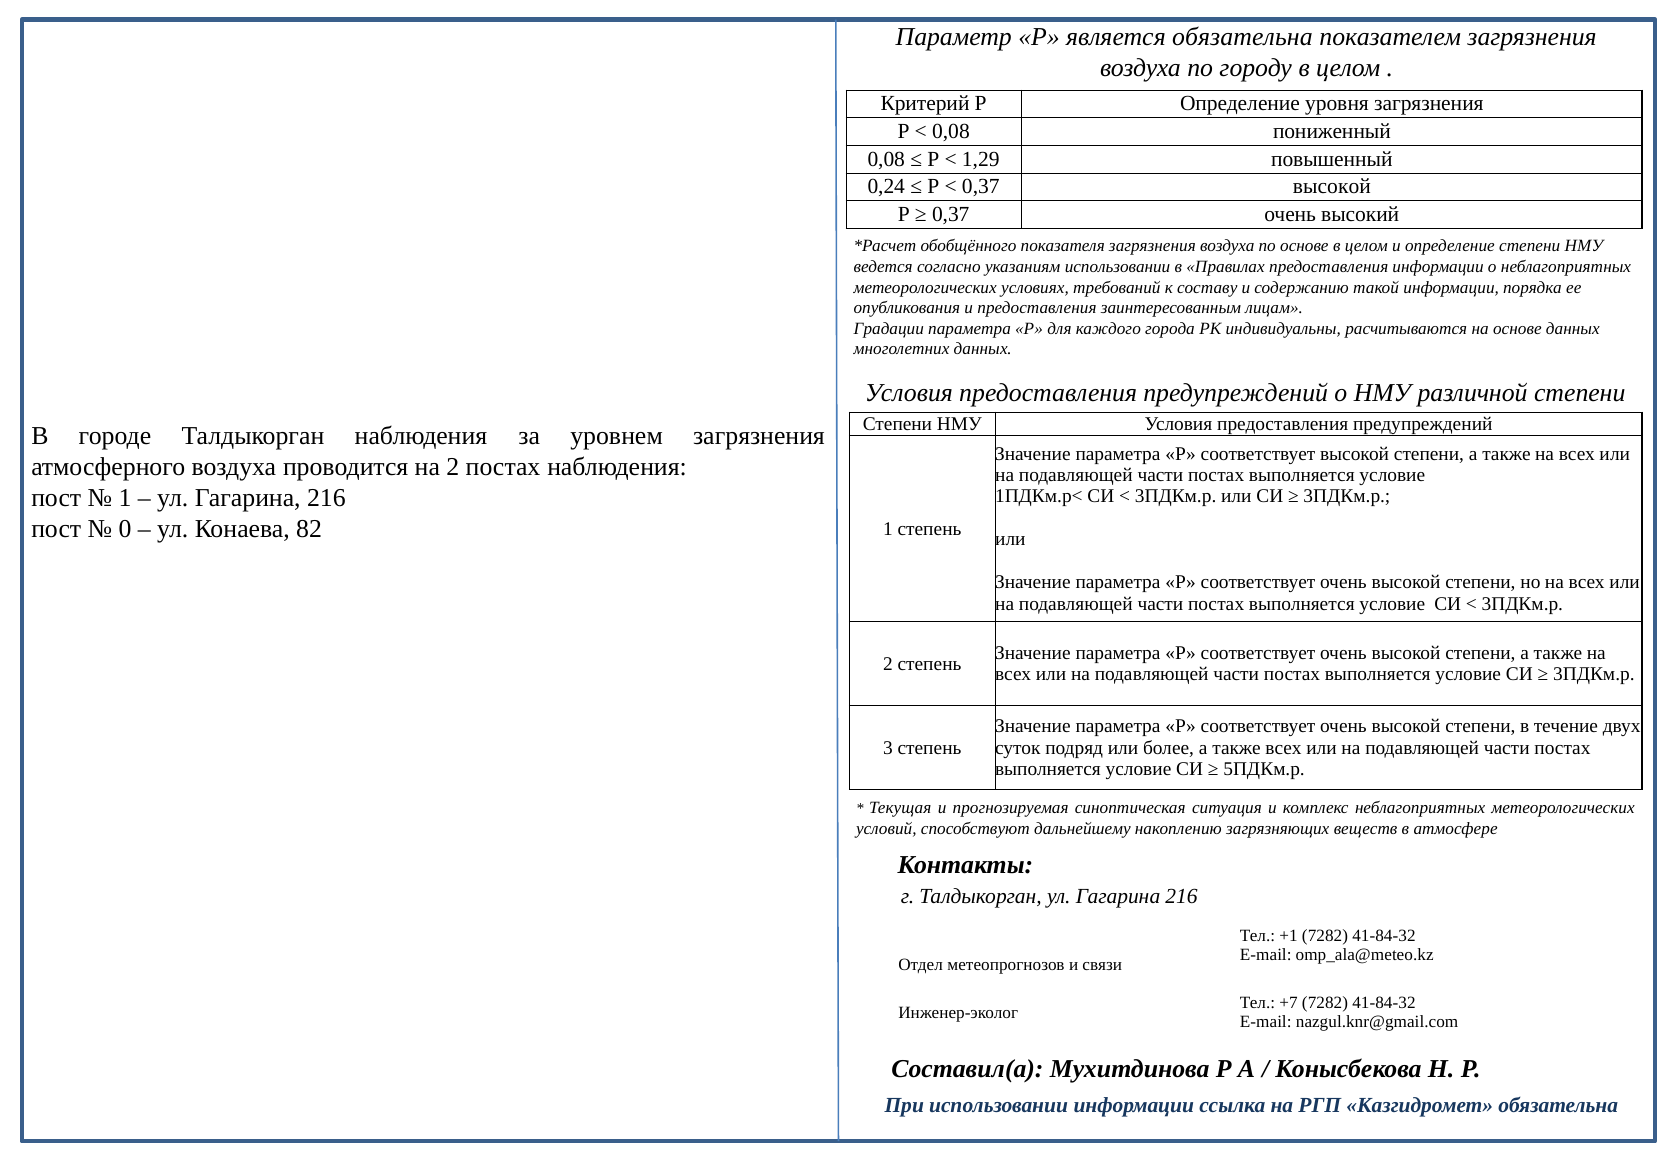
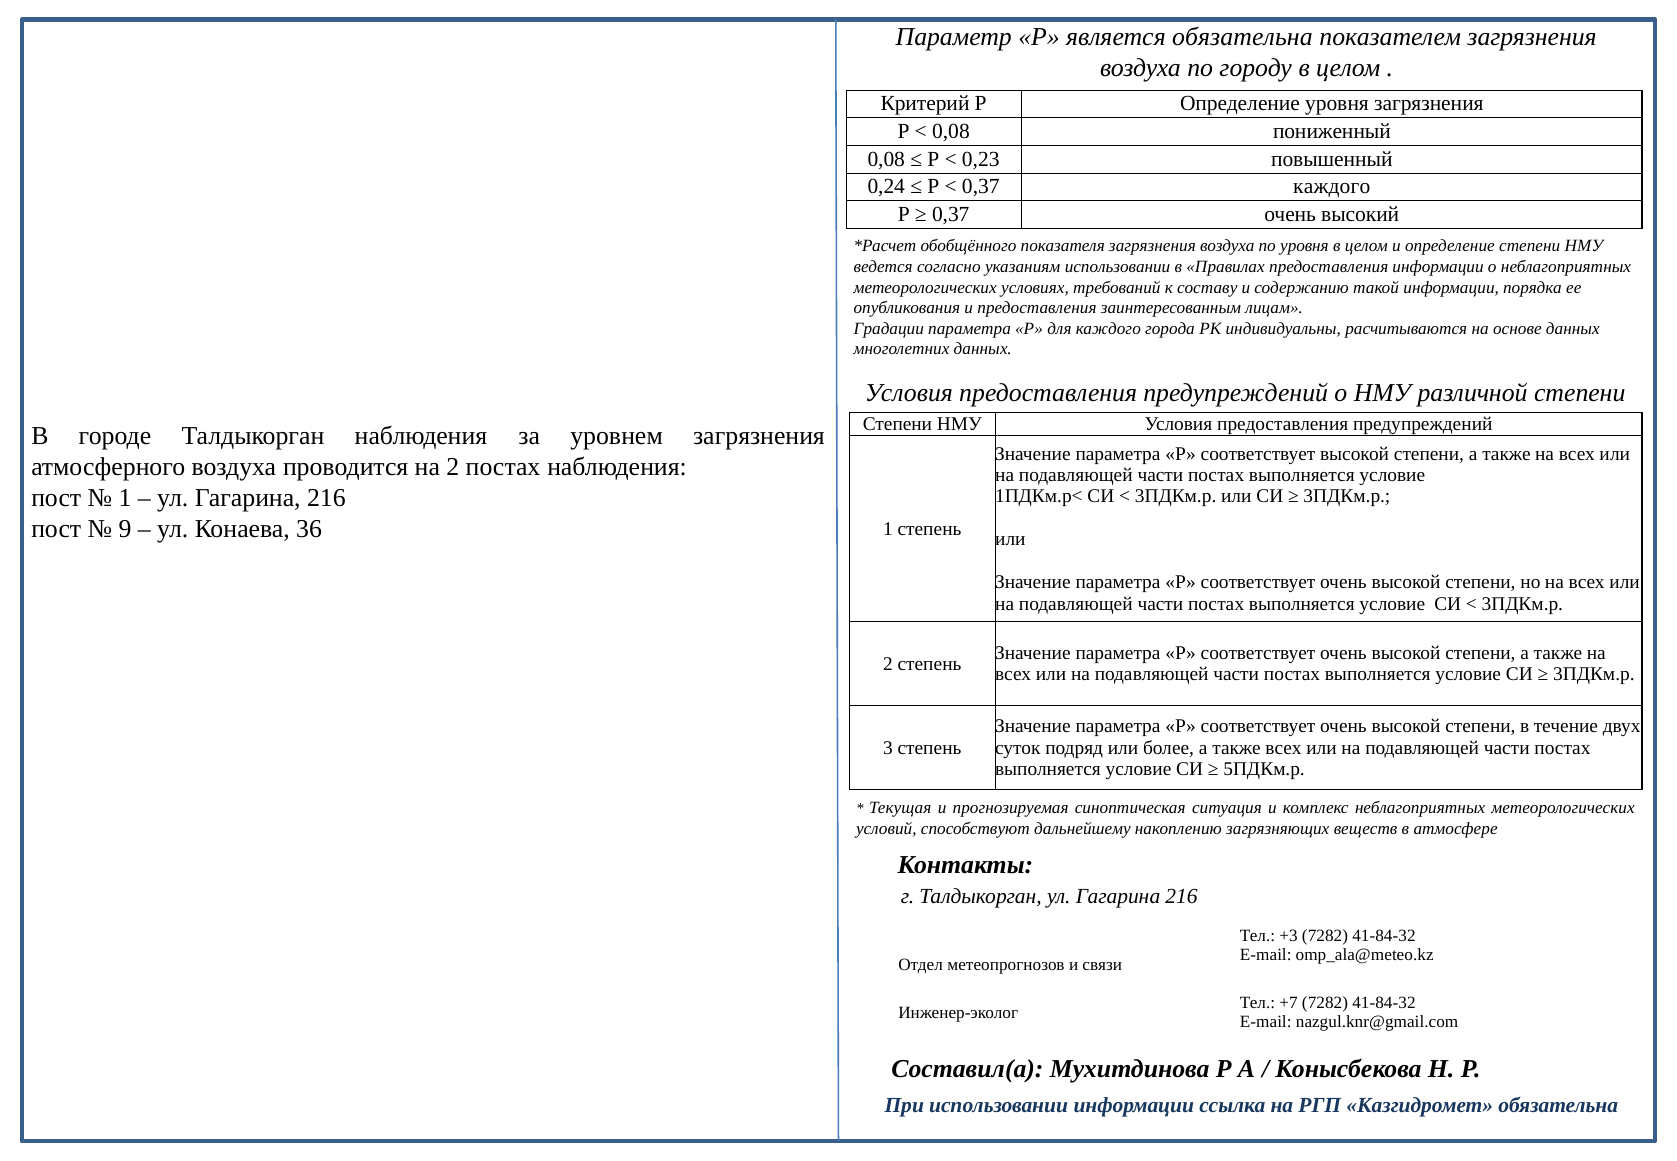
1,29: 1,29 -> 0,23
0,37 высокой: высокой -> каждого
по основе: основе -> уровня
0: 0 -> 9
82: 82 -> 36
+1: +1 -> +3
